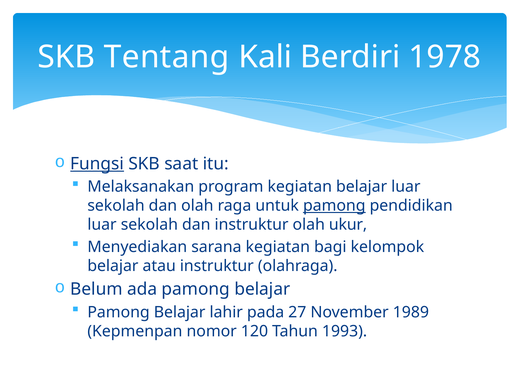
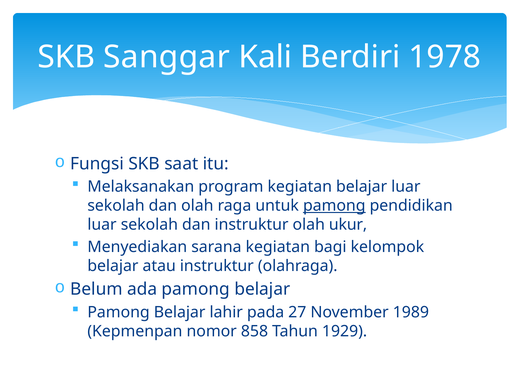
Tentang: Tentang -> Sanggar
Fungsi underline: present -> none
120: 120 -> 858
1993: 1993 -> 1929
